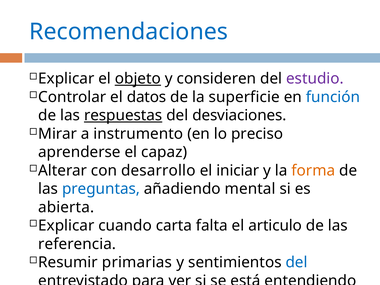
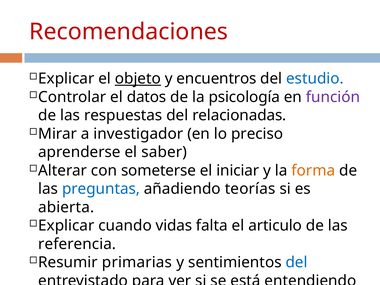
Recomendaciones colour: blue -> red
consideren: consideren -> encuentros
estudio colour: purple -> blue
superficie: superficie -> psicología
función colour: blue -> purple
respuestas at (123, 115) underline: present -> none
desviaciones: desviaciones -> relacionadas
instrumento: instrumento -> investigador
capaz: capaz -> saber
desarrollo: desarrollo -> someterse
mental: mental -> teorías
carta: carta -> vidas
